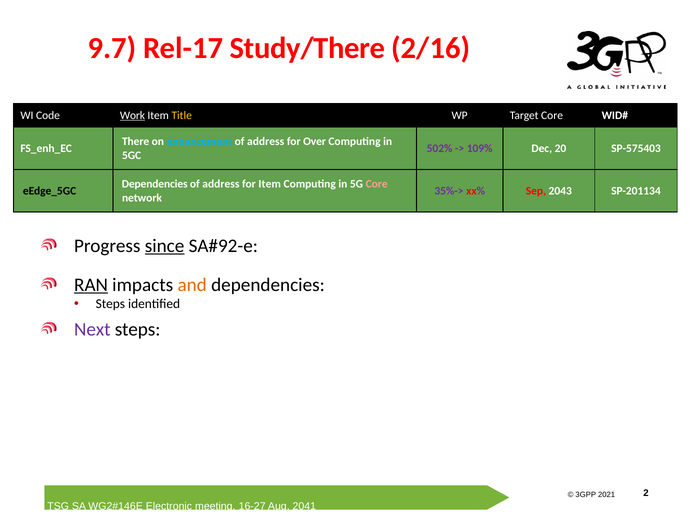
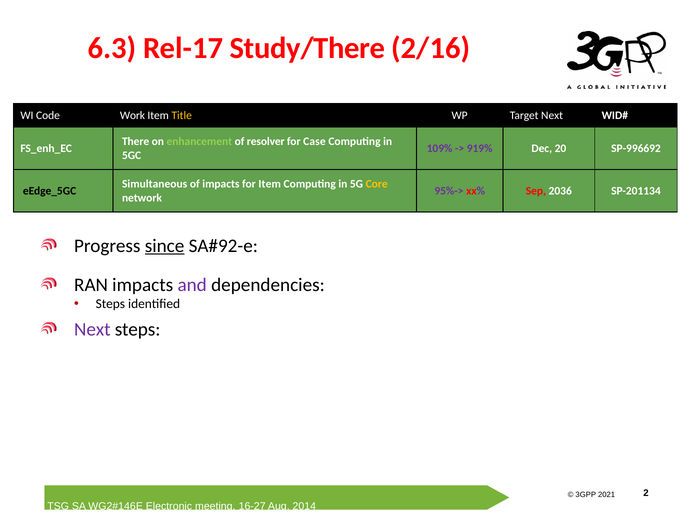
9.7: 9.7 -> 6.3
Work underline: present -> none
Target Core: Core -> Next
enhancement colour: light blue -> light green
address at (266, 142): address -> resolver
Over: Over -> Case
502%: 502% -> 109%
109%: 109% -> 919%
SP-575403: SP-575403 -> SP-996692
Dependencies at (155, 184): Dependencies -> Simultaneous
address at (221, 184): address -> impacts
Core at (377, 184) colour: pink -> yellow
35%->: 35%-> -> 95%->
2043: 2043 -> 2036
RAN underline: present -> none
and colour: orange -> purple
2041: 2041 -> 2014
